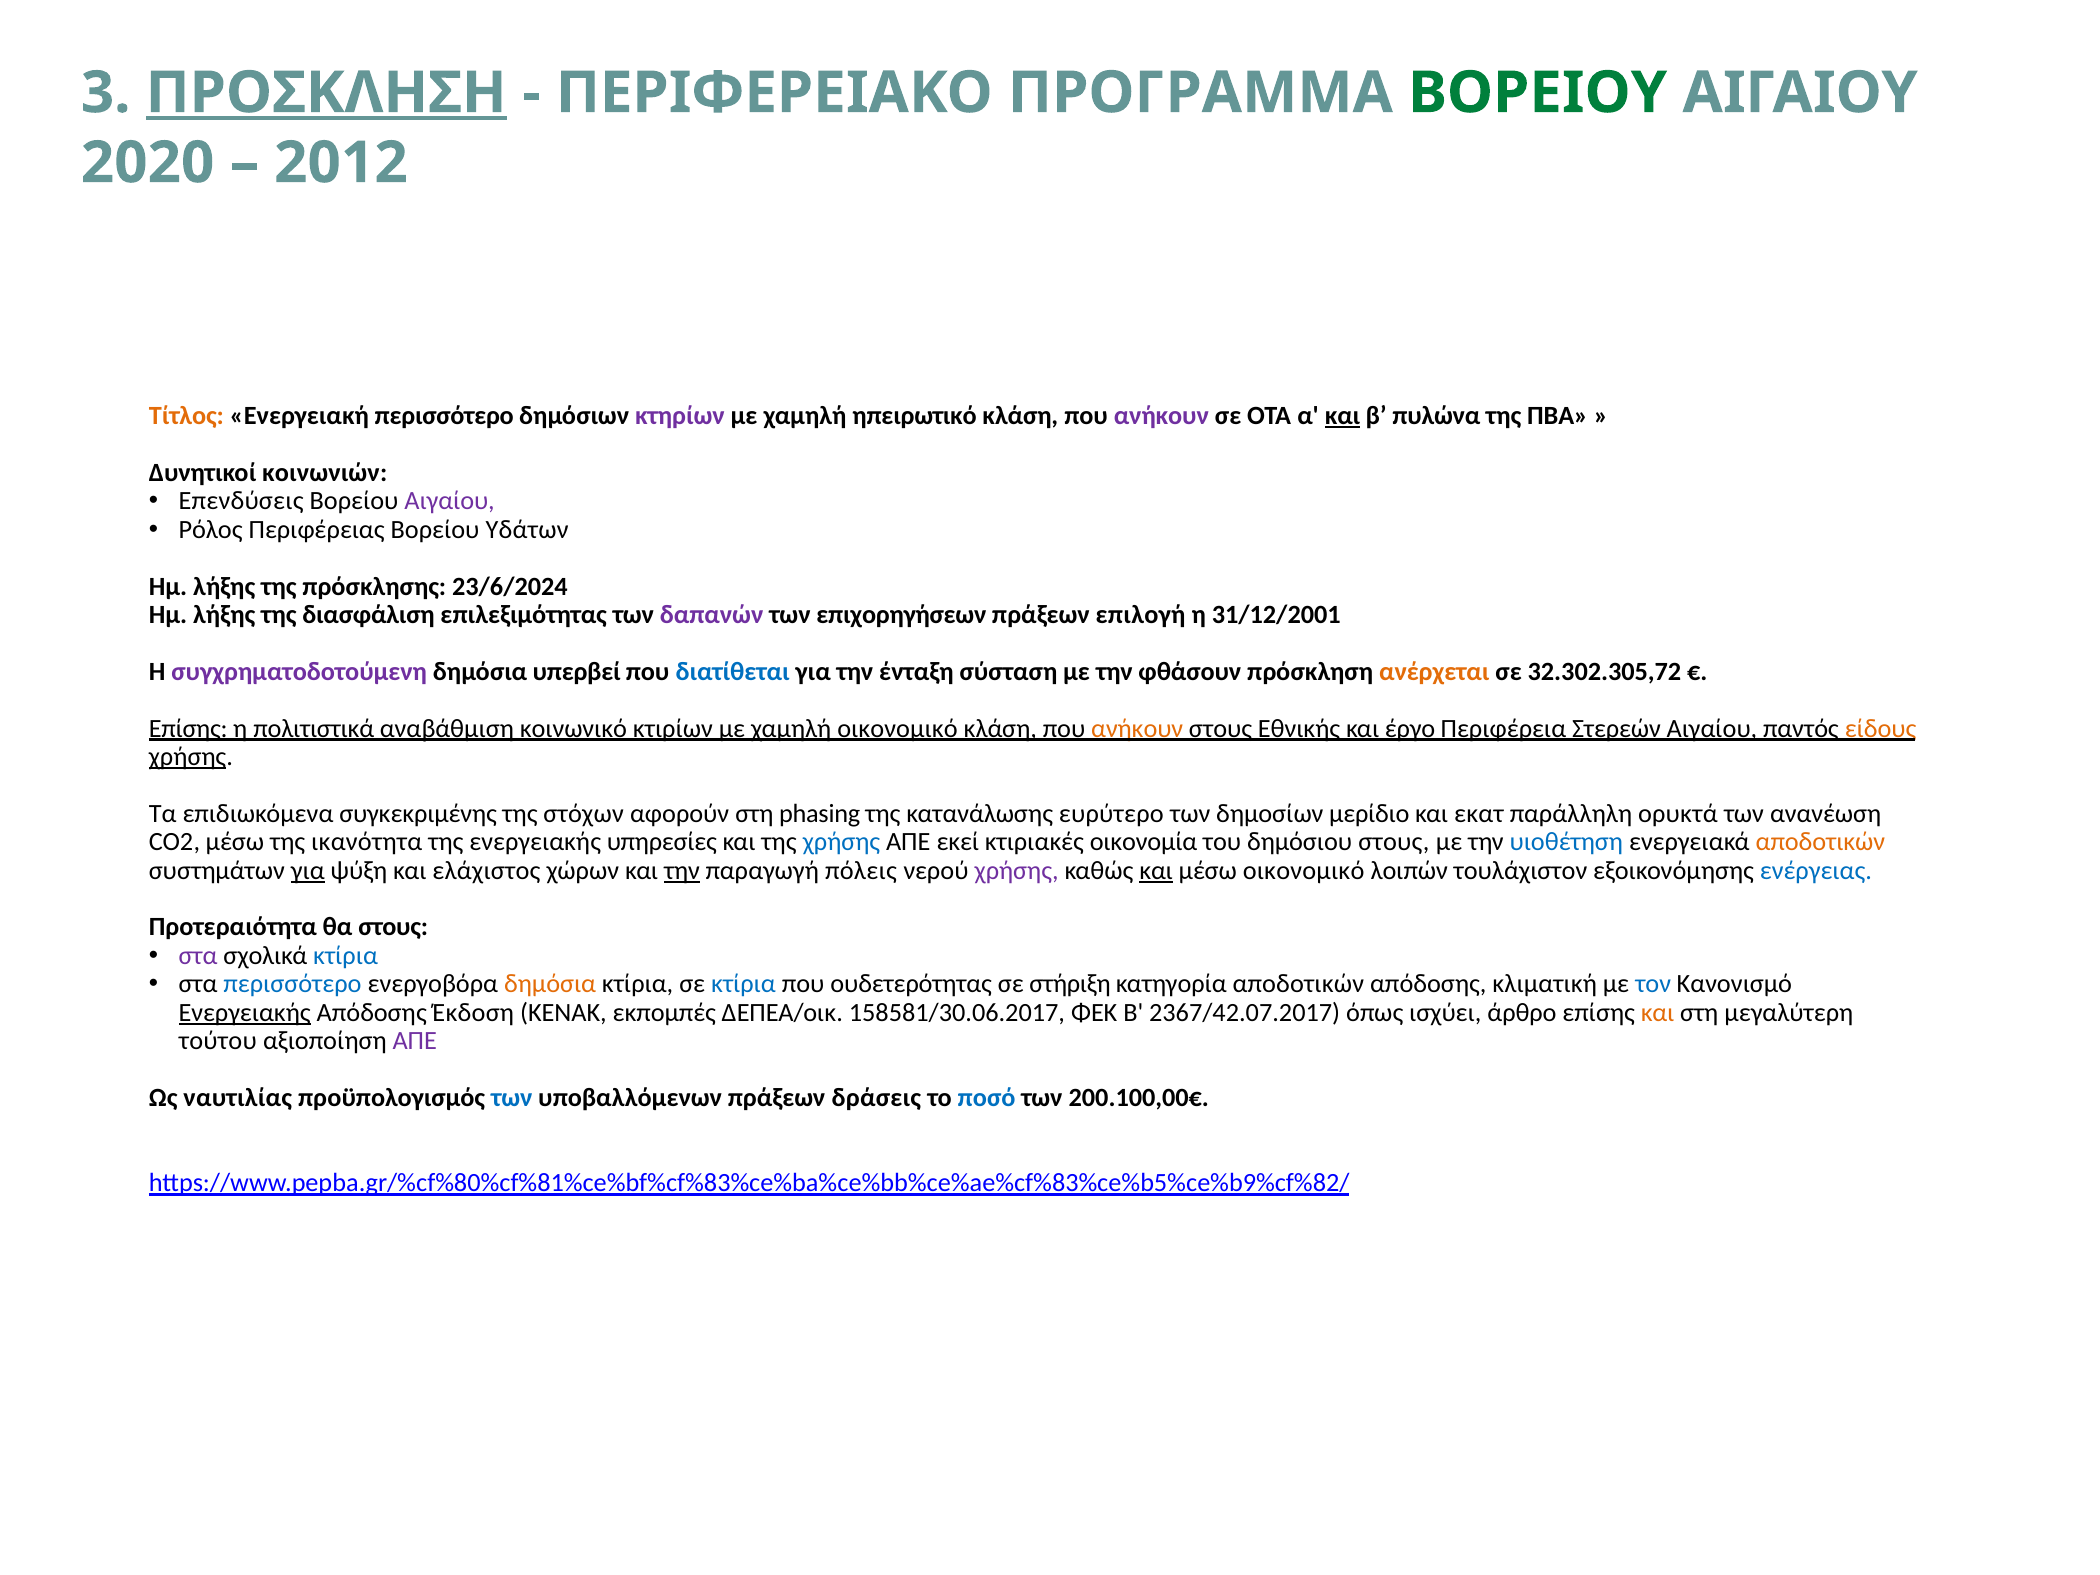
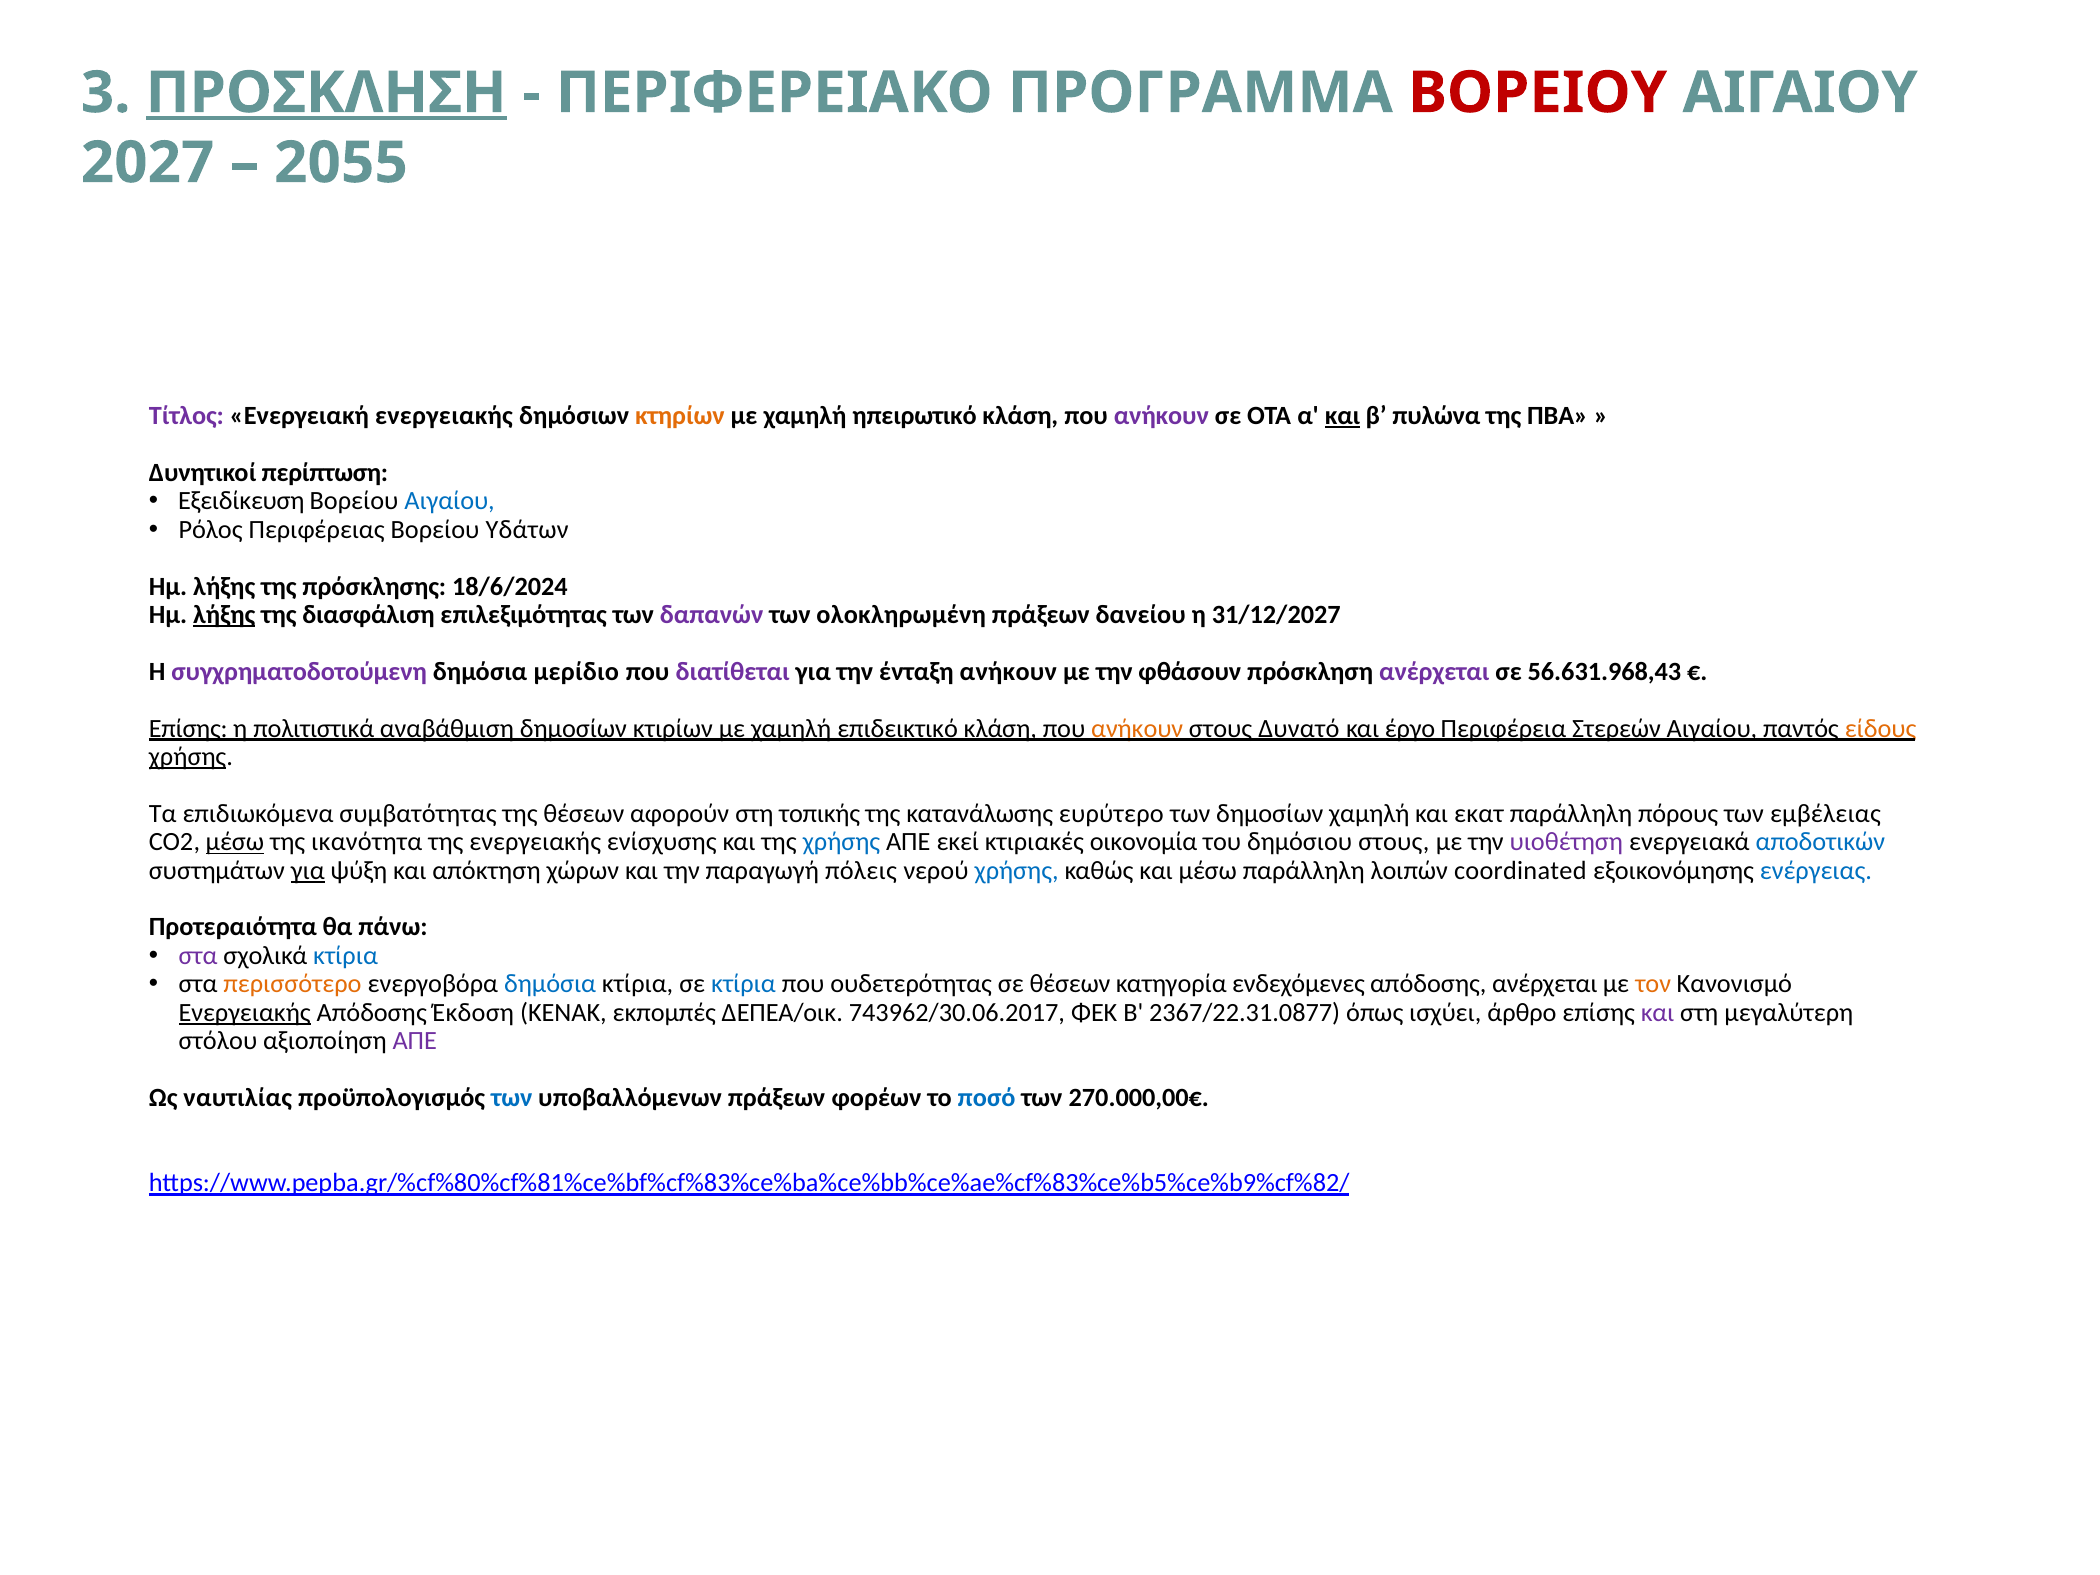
ΒΟΡΕΙΟΥ colour: green -> red
2020: 2020 -> 2027
2012: 2012 -> 2055
Τίτλος colour: orange -> purple
Ενεργειακή περισσότερο: περισσότερο -> ενεργειακής
κτηρίων colour: purple -> orange
κοινωνιών: κοινωνιών -> περίπτωση
Επενδύσεις: Επενδύσεις -> Εξειδίκευση
Αιγαίου at (450, 501) colour: purple -> blue
23/6/2024: 23/6/2024 -> 18/6/2024
λήξης at (224, 615) underline: none -> present
επιχορηγήσεων: επιχορηγήσεων -> ολοκληρωμένη
επιλογή: επιλογή -> δανείου
31/12/2001: 31/12/2001 -> 31/12/2027
υπερβεί: υπερβεί -> μερίδιο
διατίθεται colour: blue -> purple
ένταξη σύσταση: σύσταση -> ανήκουν
ανέρχεται at (1434, 672) colour: orange -> purple
32.302.305,72: 32.302.305,72 -> 56.631.968,43
αναβάθμιση κοινωνικό: κοινωνικό -> δημοσίων
χαμηλή οικονομικό: οικονομικό -> επιδεικτικό
Εθνικής: Εθνικής -> Δυνατό
συγκεκριμένης: συγκεκριμένης -> συμβατότητας
της στόχων: στόχων -> θέσεων
phasing: phasing -> τοπικής
δημοσίων μερίδιο: μερίδιο -> χαμηλή
ορυκτά: ορυκτά -> πόρους
ανανέωση: ανανέωση -> εμβέλειας
μέσω at (235, 842) underline: none -> present
υπηρεσίες: υπηρεσίες -> ενίσχυσης
υιοθέτηση colour: blue -> purple
αποδοτικών at (1820, 842) colour: orange -> blue
ελάχιστος: ελάχιστος -> απόκτηση
την at (682, 871) underline: present -> none
χρήσης at (1017, 871) colour: purple -> blue
και at (1156, 871) underline: present -> none
μέσω οικονομικό: οικονομικό -> παράλληλη
τουλάχιστον: τουλάχιστον -> coordinated
θα στους: στους -> πάνω
περισσότερο at (292, 984) colour: blue -> orange
δημόσια at (550, 984) colour: orange -> blue
σε στήριξη: στήριξη -> θέσεων
κατηγορία αποδοτικών: αποδοτικών -> ενδεχόμενες
απόδοσης κλιματική: κλιματική -> ανέρχεται
τον colour: blue -> orange
158581/30.06.2017: 158581/30.06.2017 -> 743962/30.06.2017
2367/42.07.2017: 2367/42.07.2017 -> 2367/22.31.0877
και at (1658, 1013) colour: orange -> purple
τούτου: τούτου -> στόλου
δράσεις: δράσεις -> φορέων
200.100,00€: 200.100,00€ -> 270.000,00€
